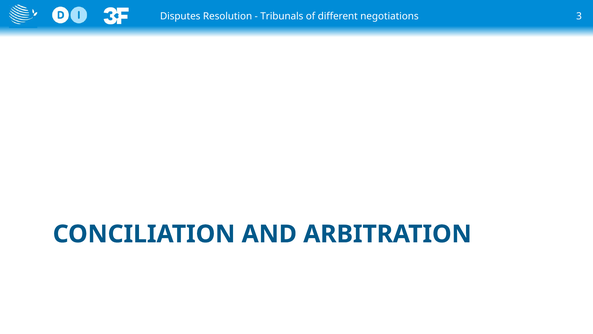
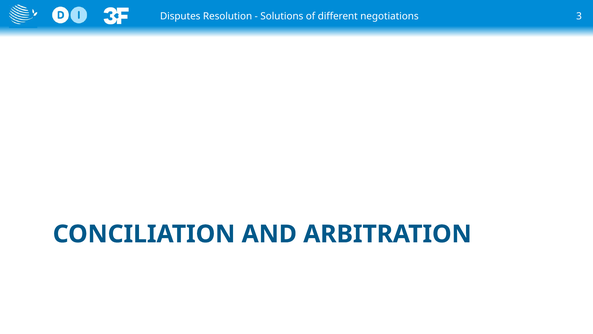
Tribunals: Tribunals -> Solutions
